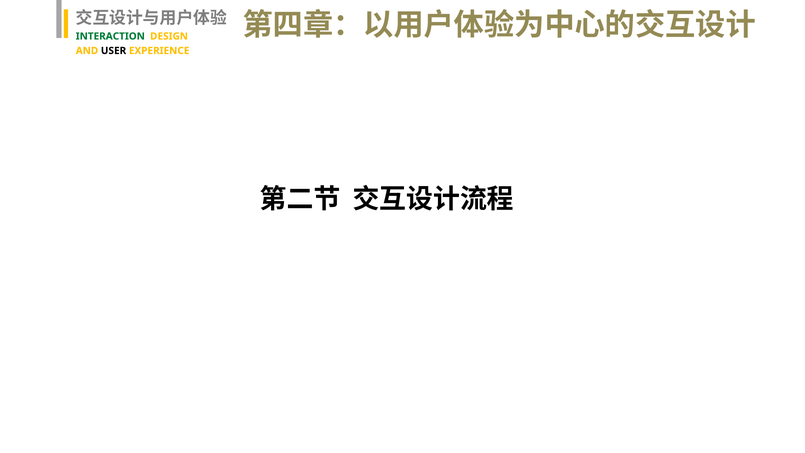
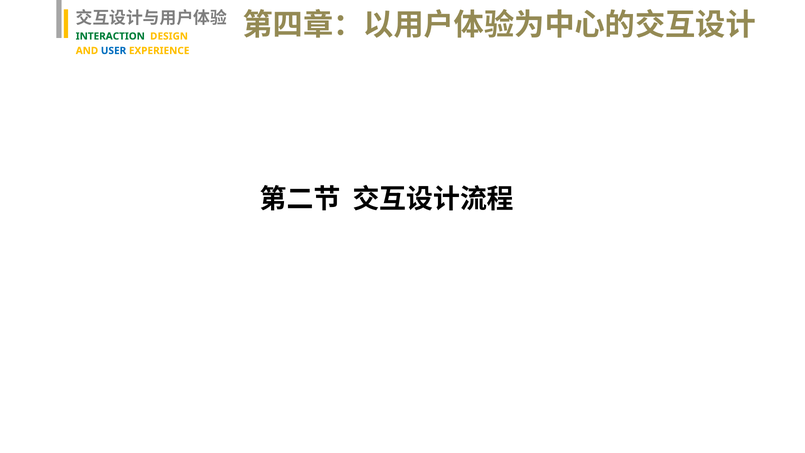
USER colour: black -> blue
